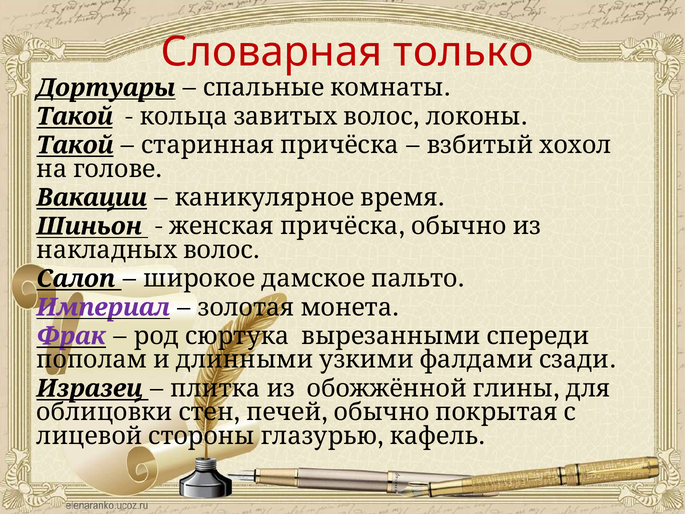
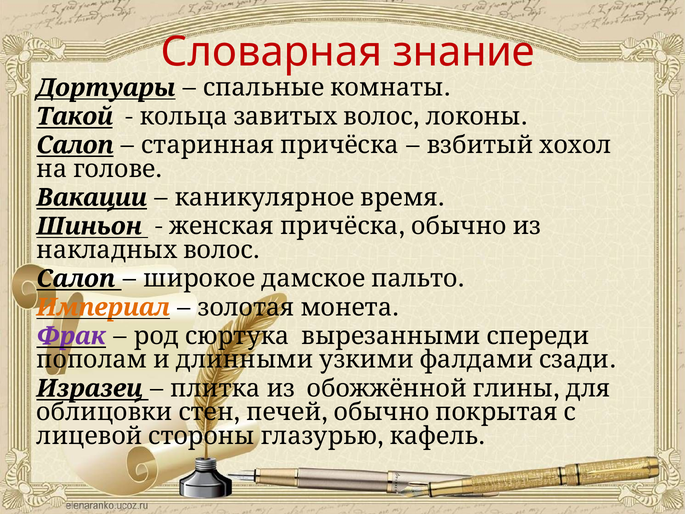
только: только -> знание
Такой at (75, 145): Такой -> Салоп
Империал colour: purple -> orange
